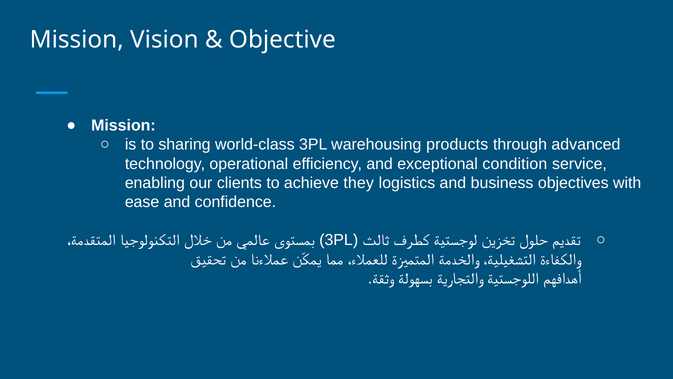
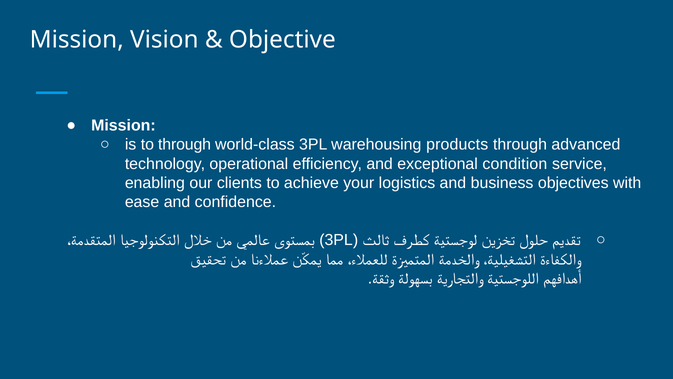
to sharing: sharing -> through
they: they -> your
